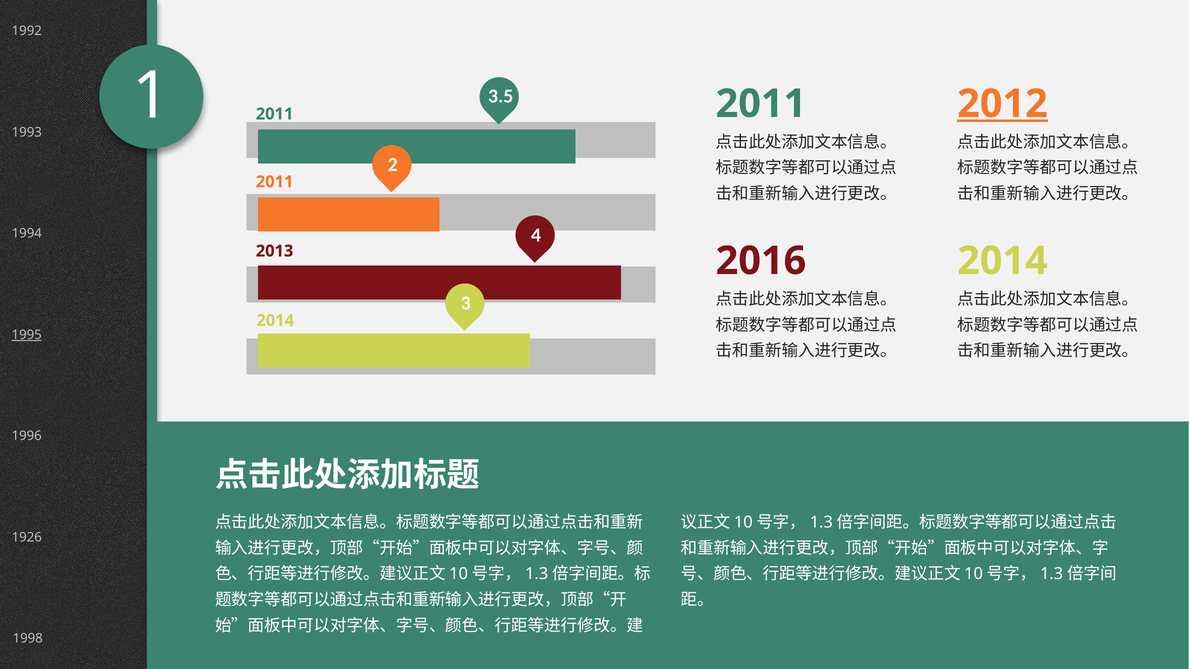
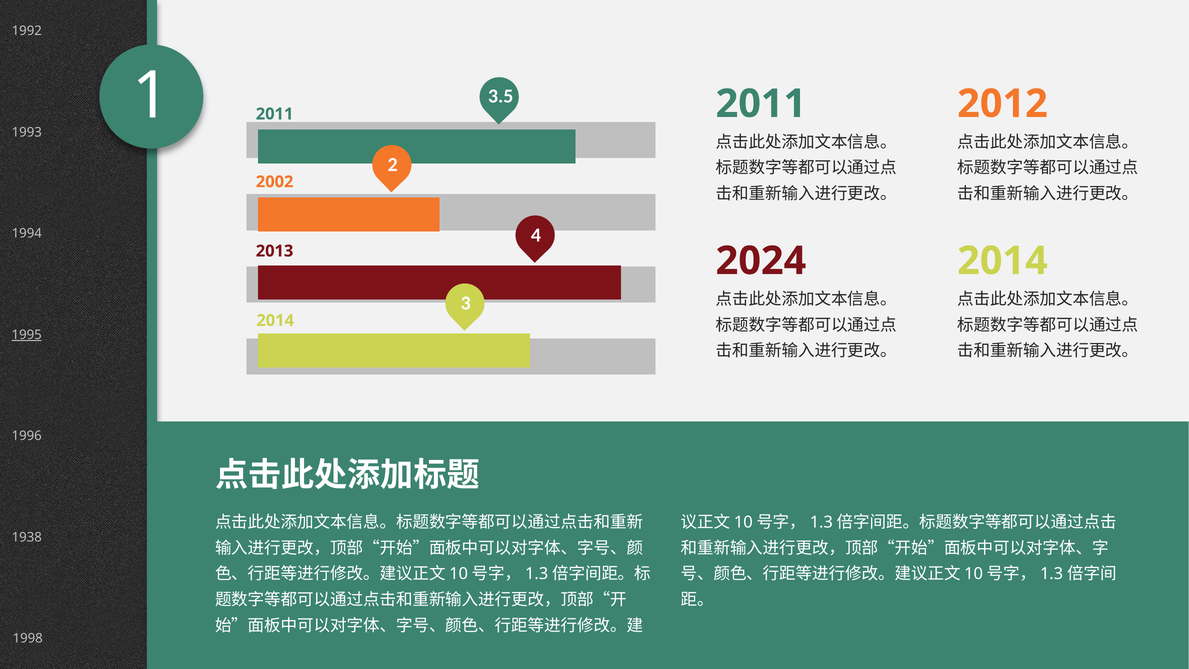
2012 underline: present -> none
2011 at (275, 182): 2011 -> 2002
2016: 2016 -> 2024
1926: 1926 -> 1938
